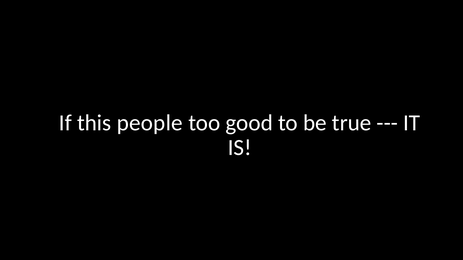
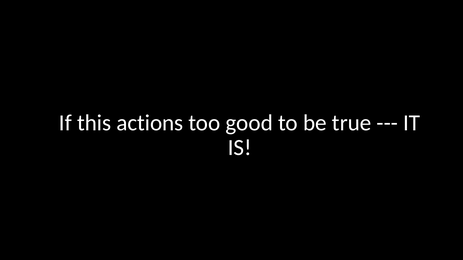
people: people -> actions
